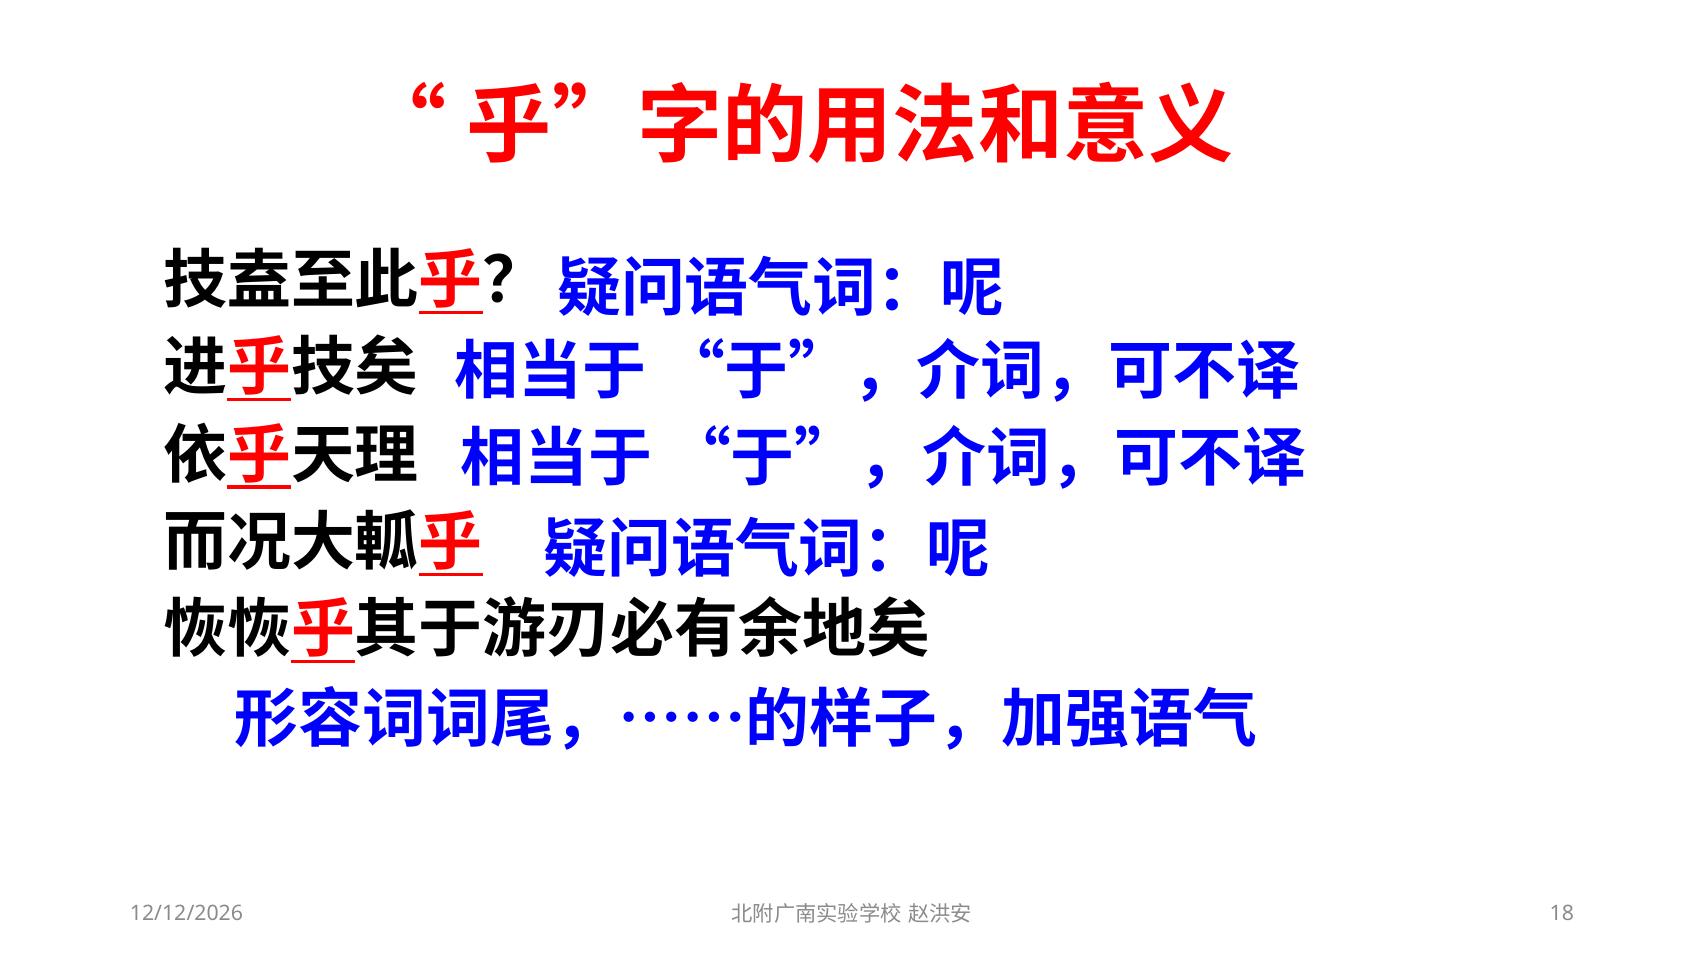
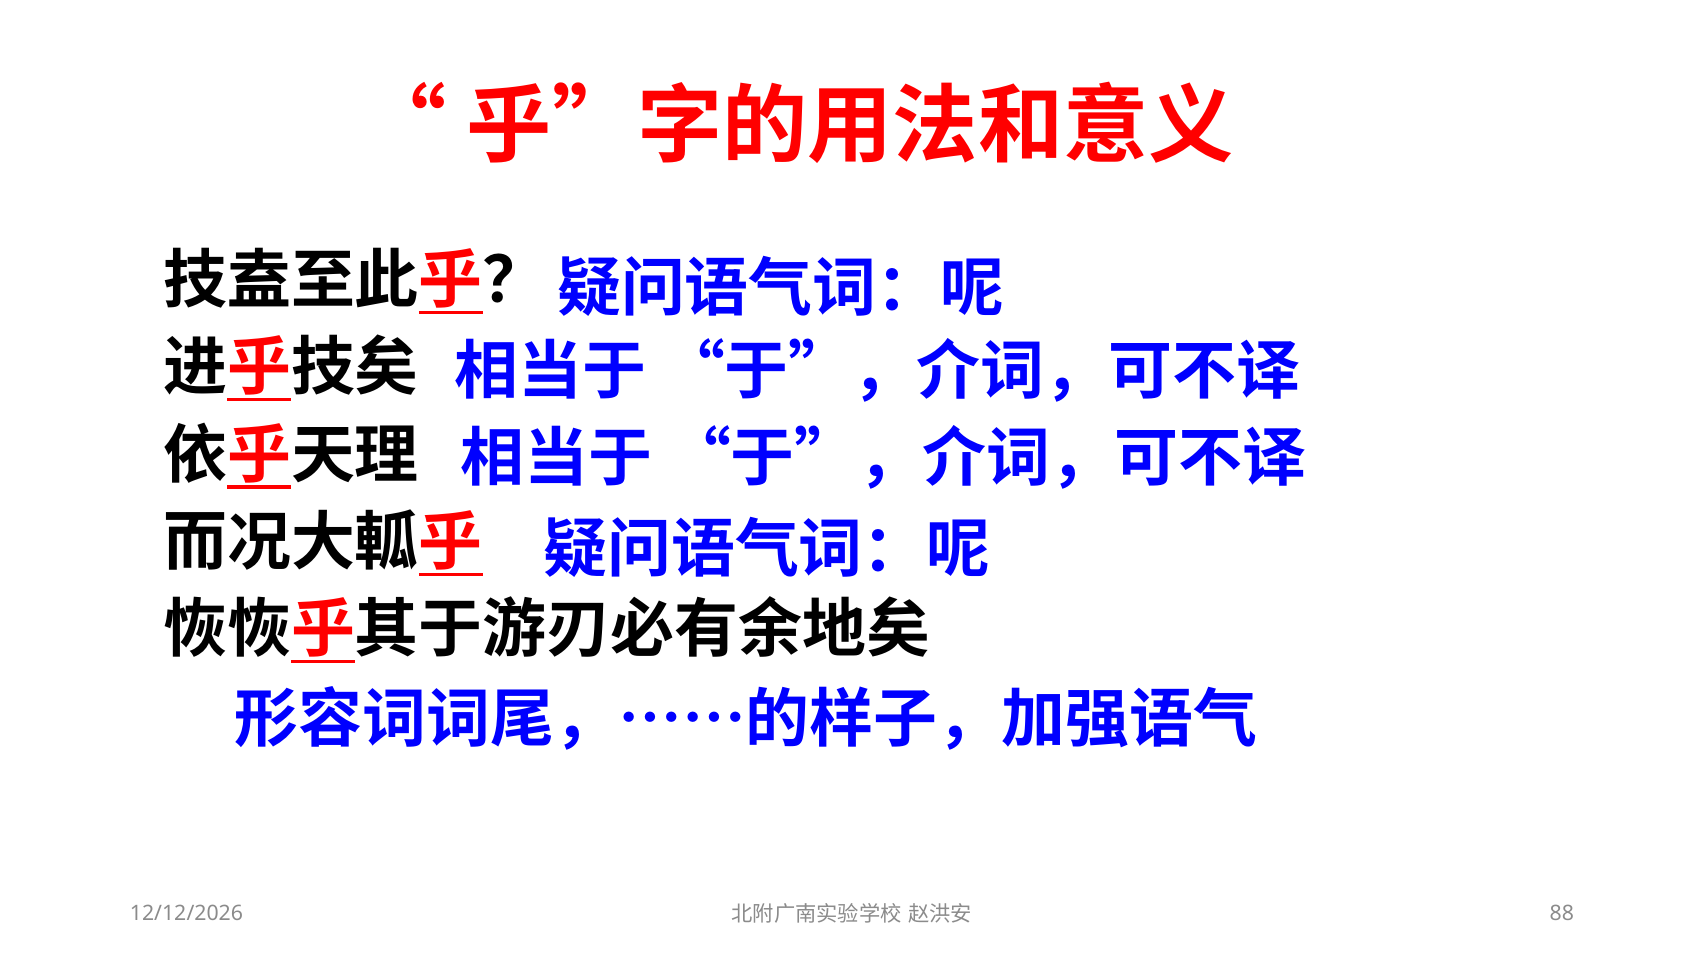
18: 18 -> 88
